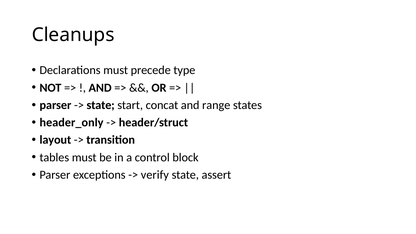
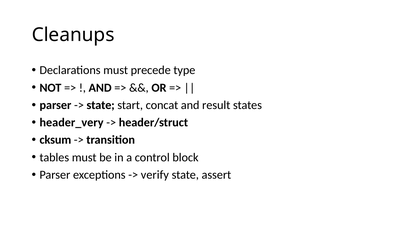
range: range -> result
header_only: header_only -> header_very
layout: layout -> cksum
